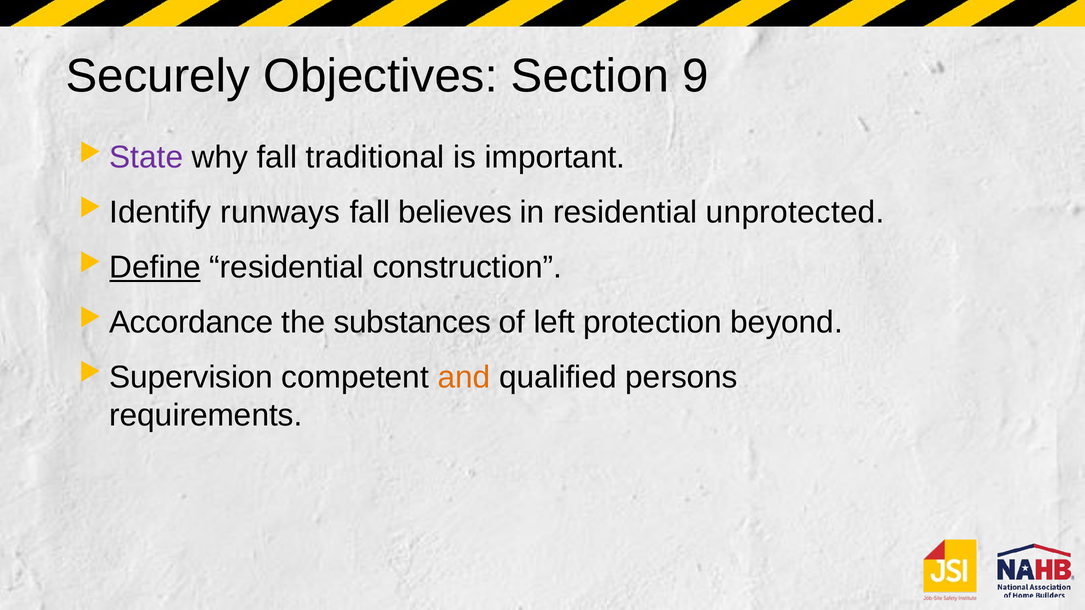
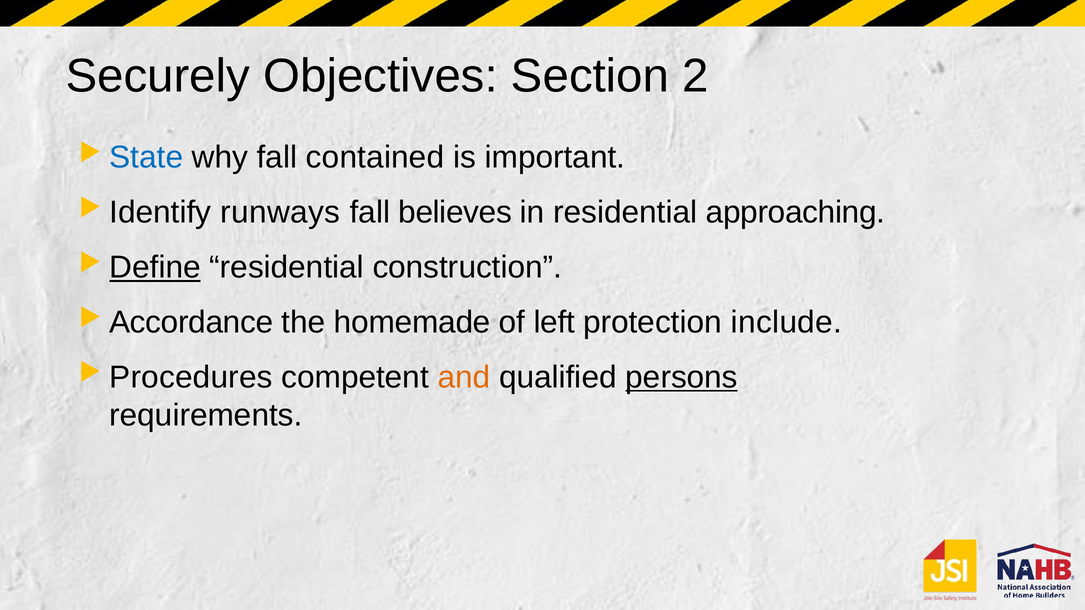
9: 9 -> 2
State colour: purple -> blue
traditional: traditional -> contained
unprotected: unprotected -> approaching
substances: substances -> homemade
beyond: beyond -> include
Supervision: Supervision -> Procedures
persons underline: none -> present
